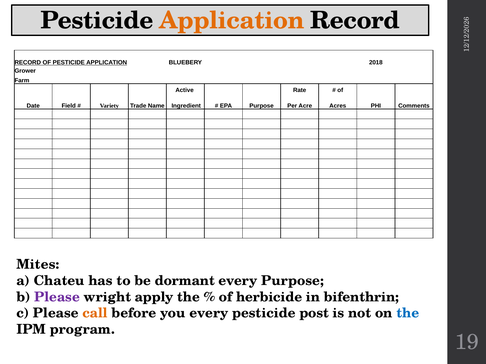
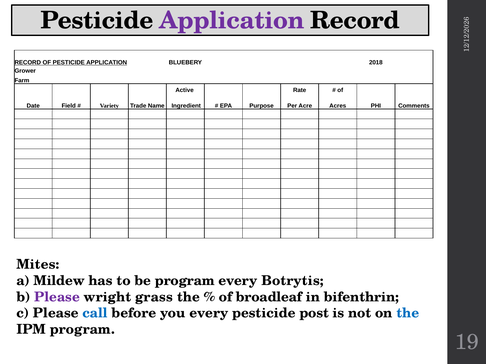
Application at (232, 20) colour: orange -> purple
Chateu: Chateu -> Mildew
be dormant: dormant -> program
every Purpose: Purpose -> Botrytis
apply: apply -> grass
herbicide: herbicide -> broadleaf
call colour: orange -> blue
